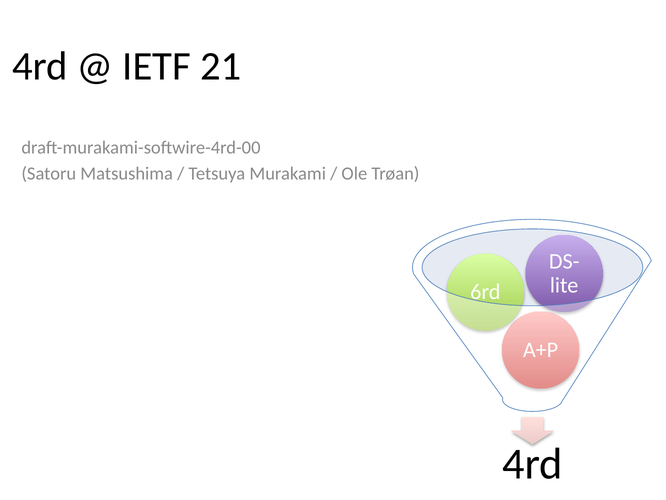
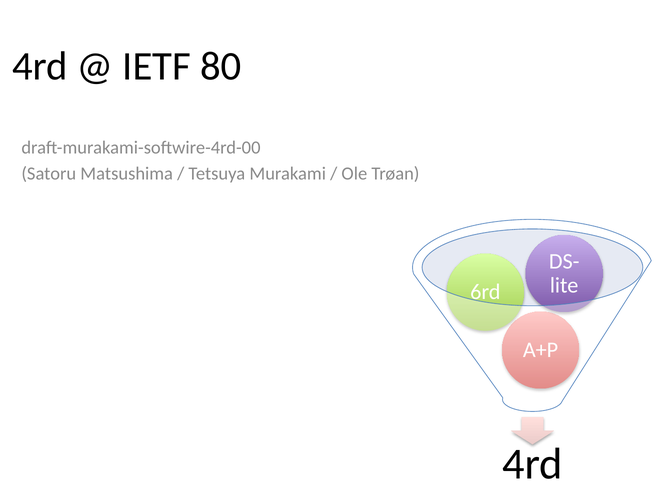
21: 21 -> 80
